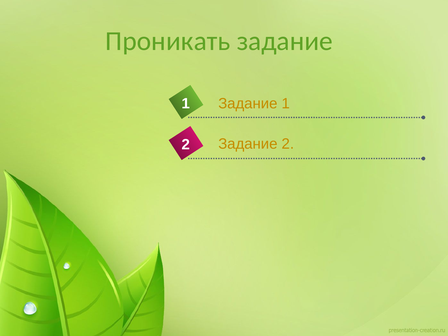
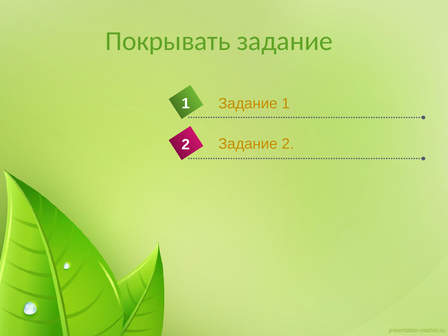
Проникать: Проникать -> Покрывать
